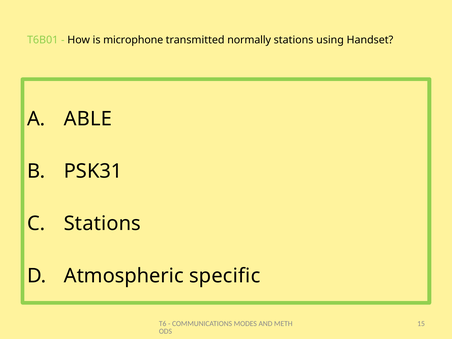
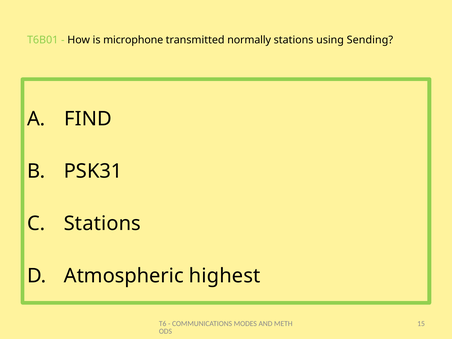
Handset: Handset -> Sending
ABLE: ABLE -> FIND
specific: specific -> highest
